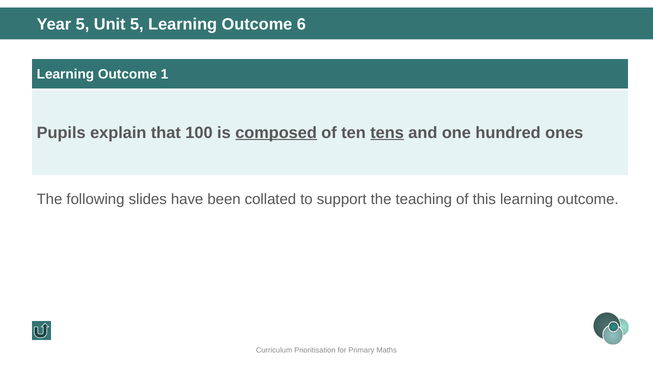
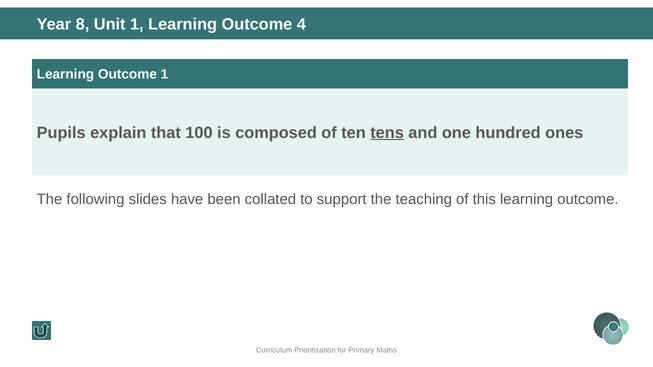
Year 5: 5 -> 8
Unit 5: 5 -> 1
6: 6 -> 4
composed underline: present -> none
